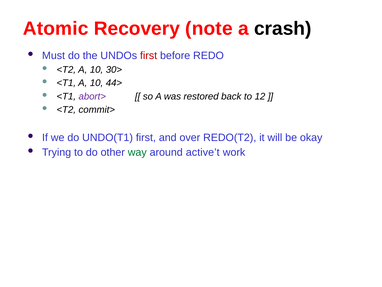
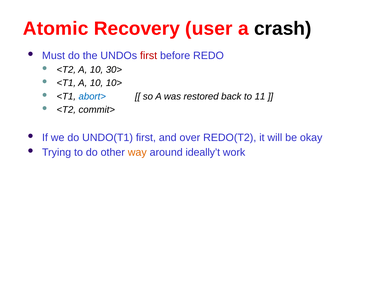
note: note -> user
44>: 44> -> 10>
abort> colour: purple -> blue
12: 12 -> 11
way colour: green -> orange
active’t: active’t -> ideally’t
